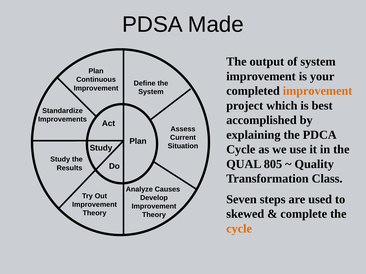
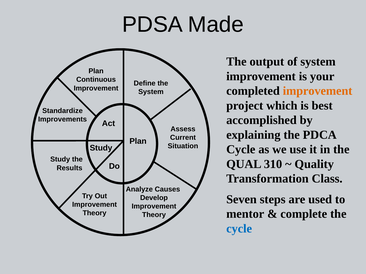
805: 805 -> 310
skewed: skewed -> mentor
cycle at (239, 229) colour: orange -> blue
